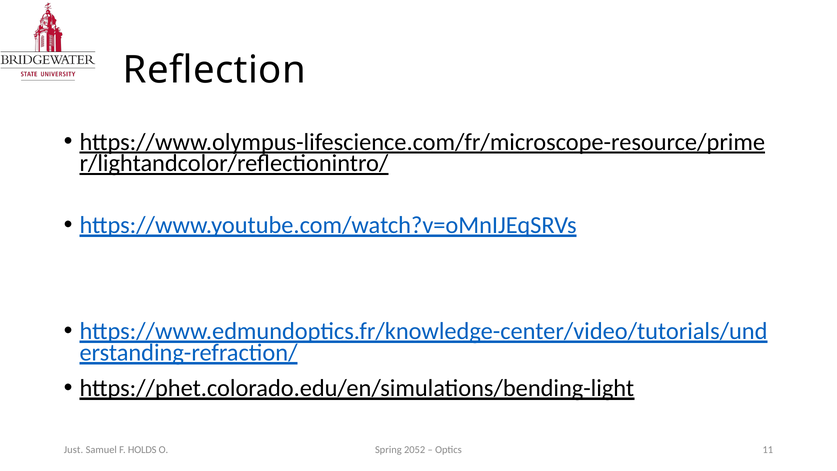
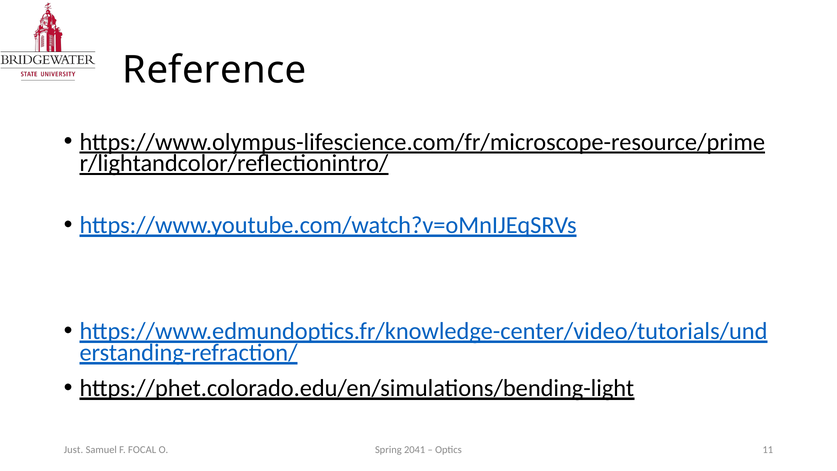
Reflection: Reflection -> Reference
HOLDS: HOLDS -> FOCAL
2052: 2052 -> 2041
